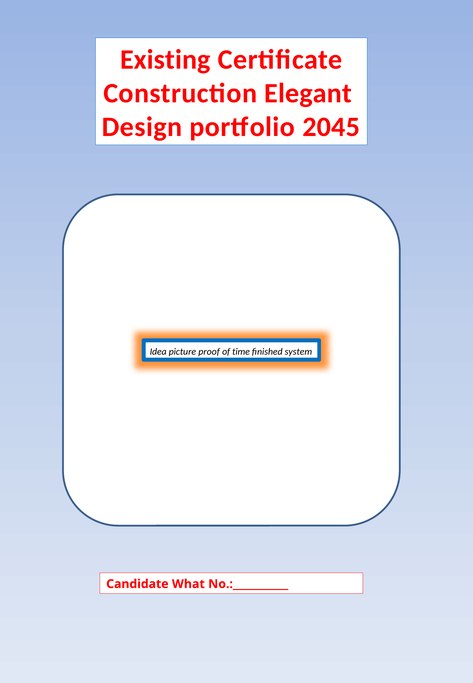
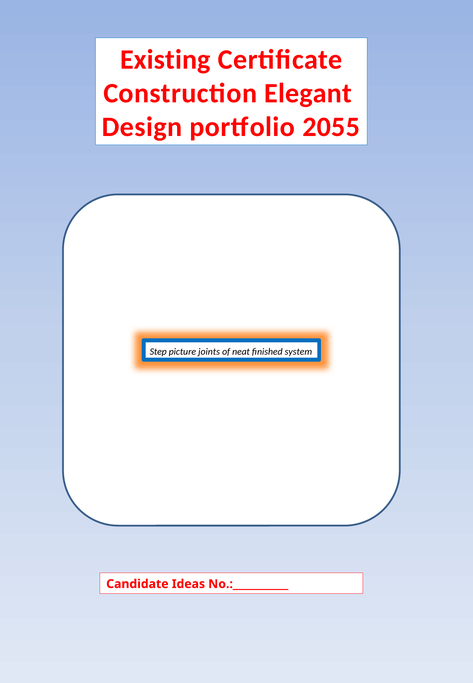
2045: 2045 -> 2055
Idea: Idea -> Step
proof: proof -> joints
time: time -> neat
What: What -> Ideas
